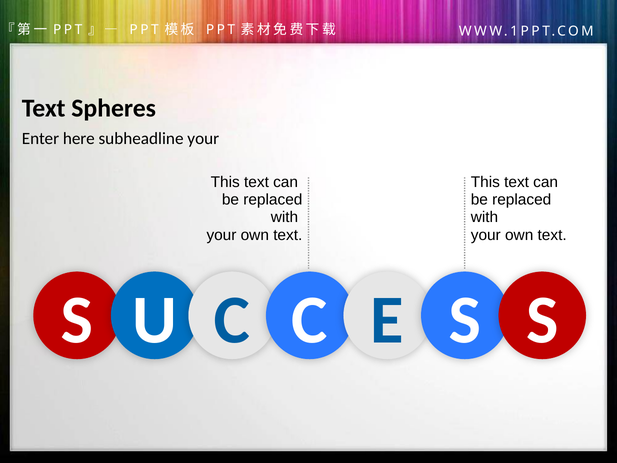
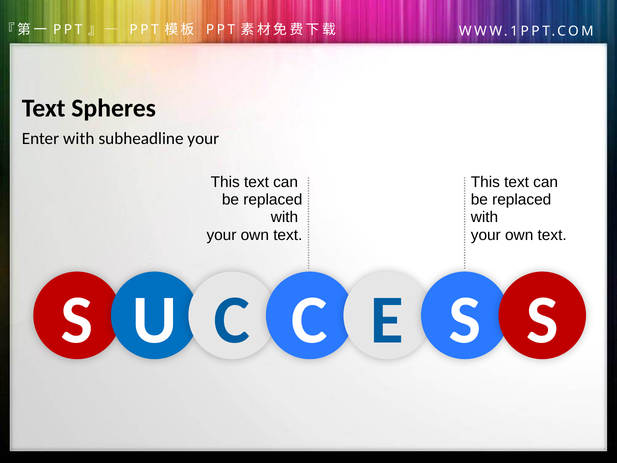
Enter here: here -> with
